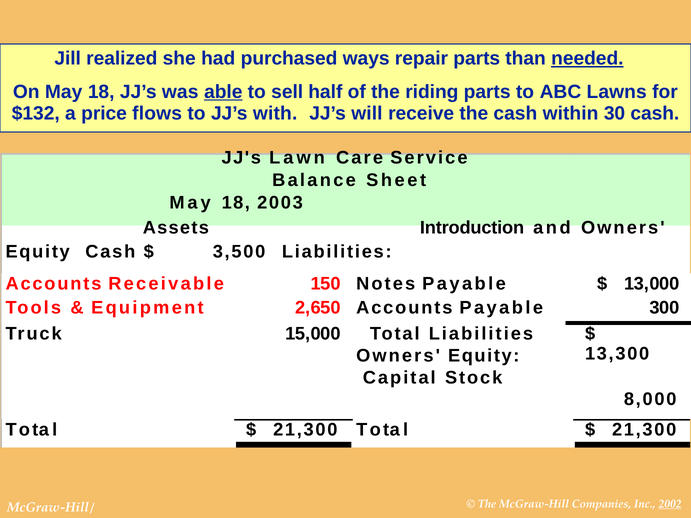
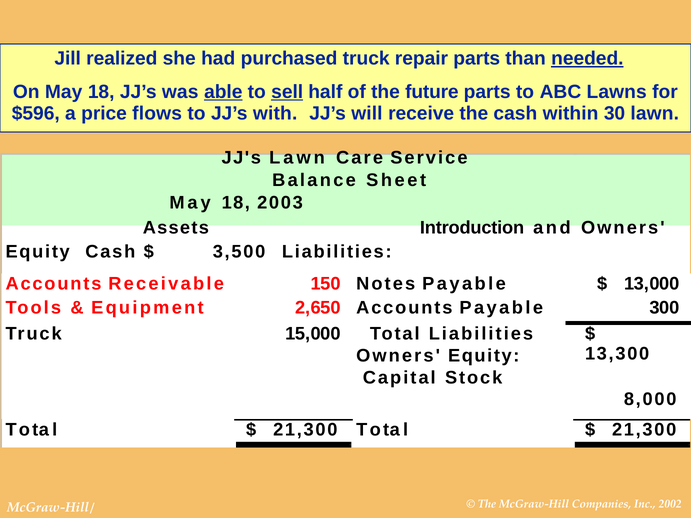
purchased ways: ways -> truck
sell underline: none -> present
riding: riding -> future
$132: $132 -> $596
30 cash: cash -> lawn
2002 underline: present -> none
